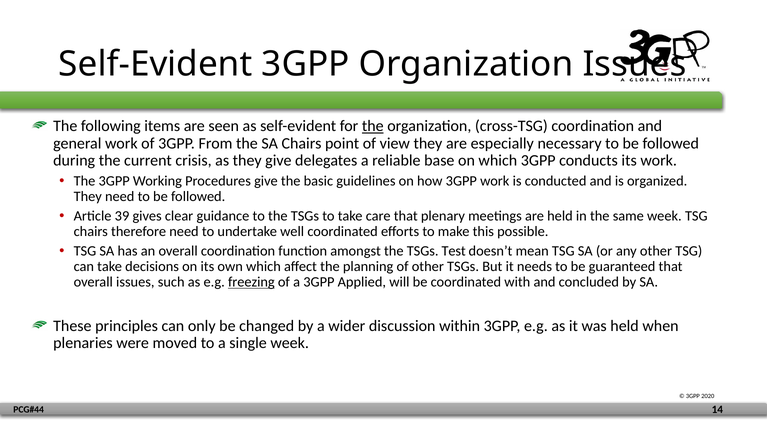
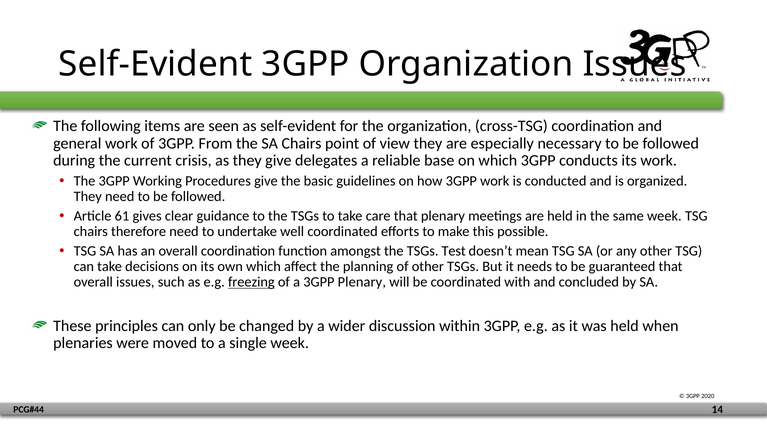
the at (373, 126) underline: present -> none
39: 39 -> 61
3GPP Applied: Applied -> Plenary
